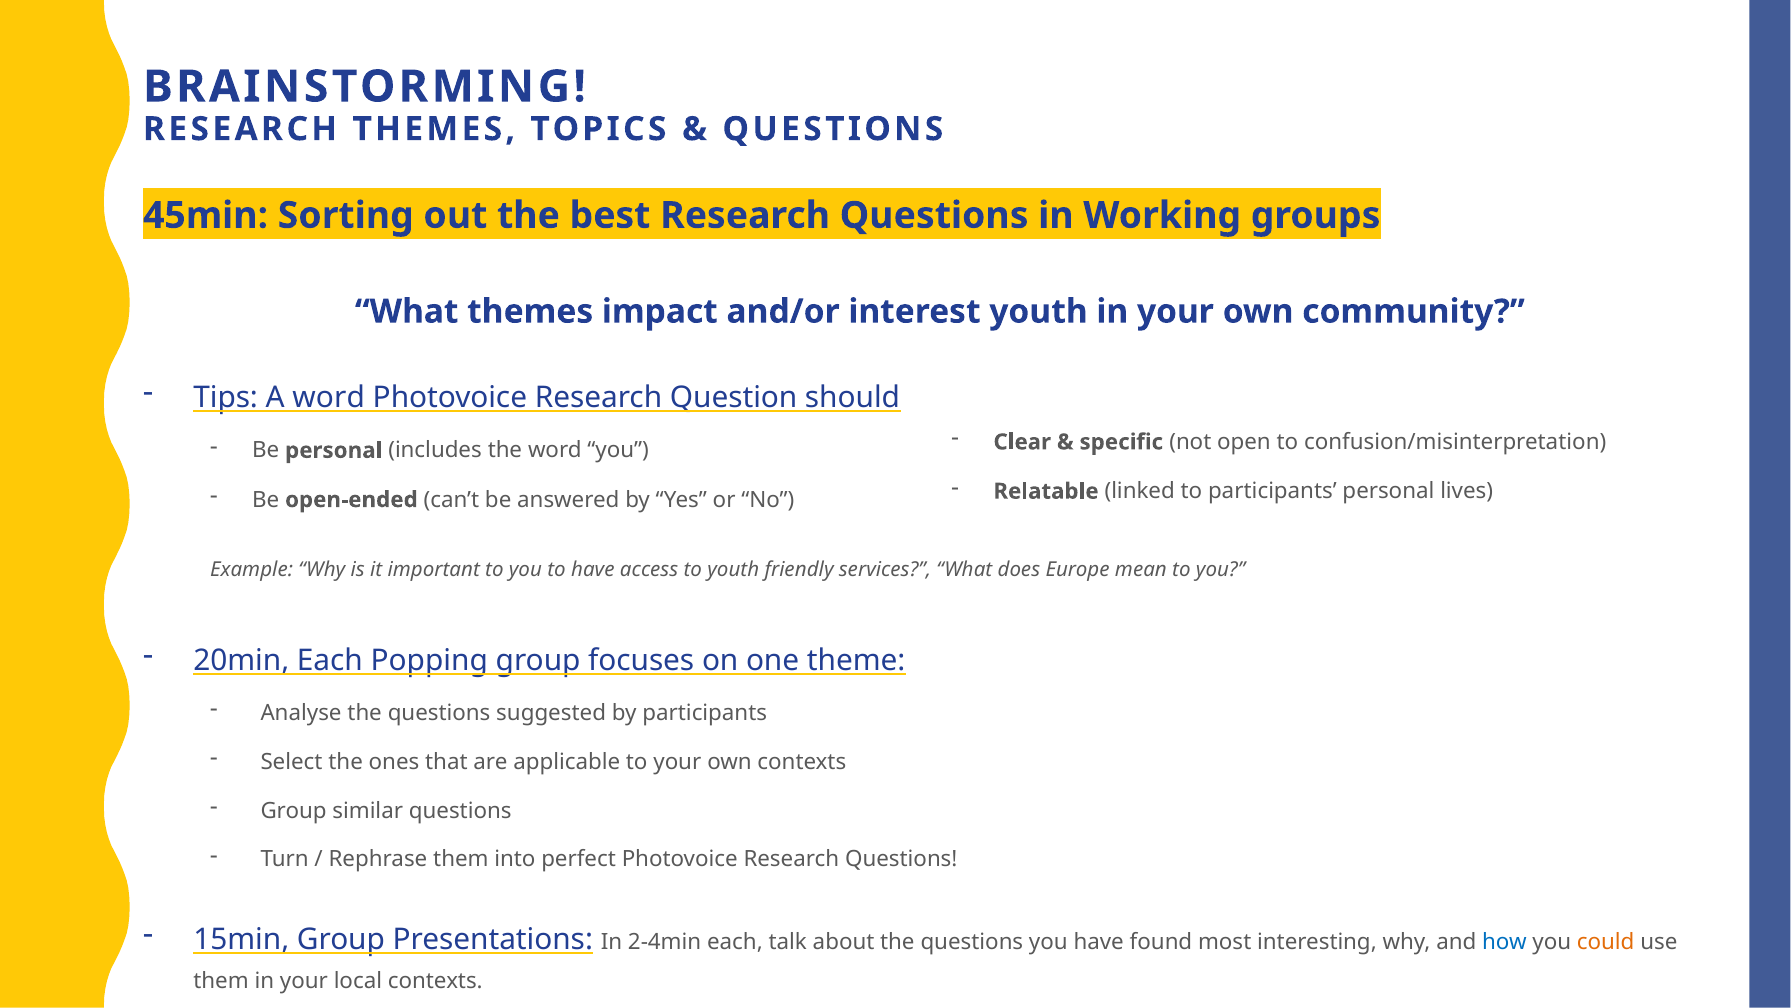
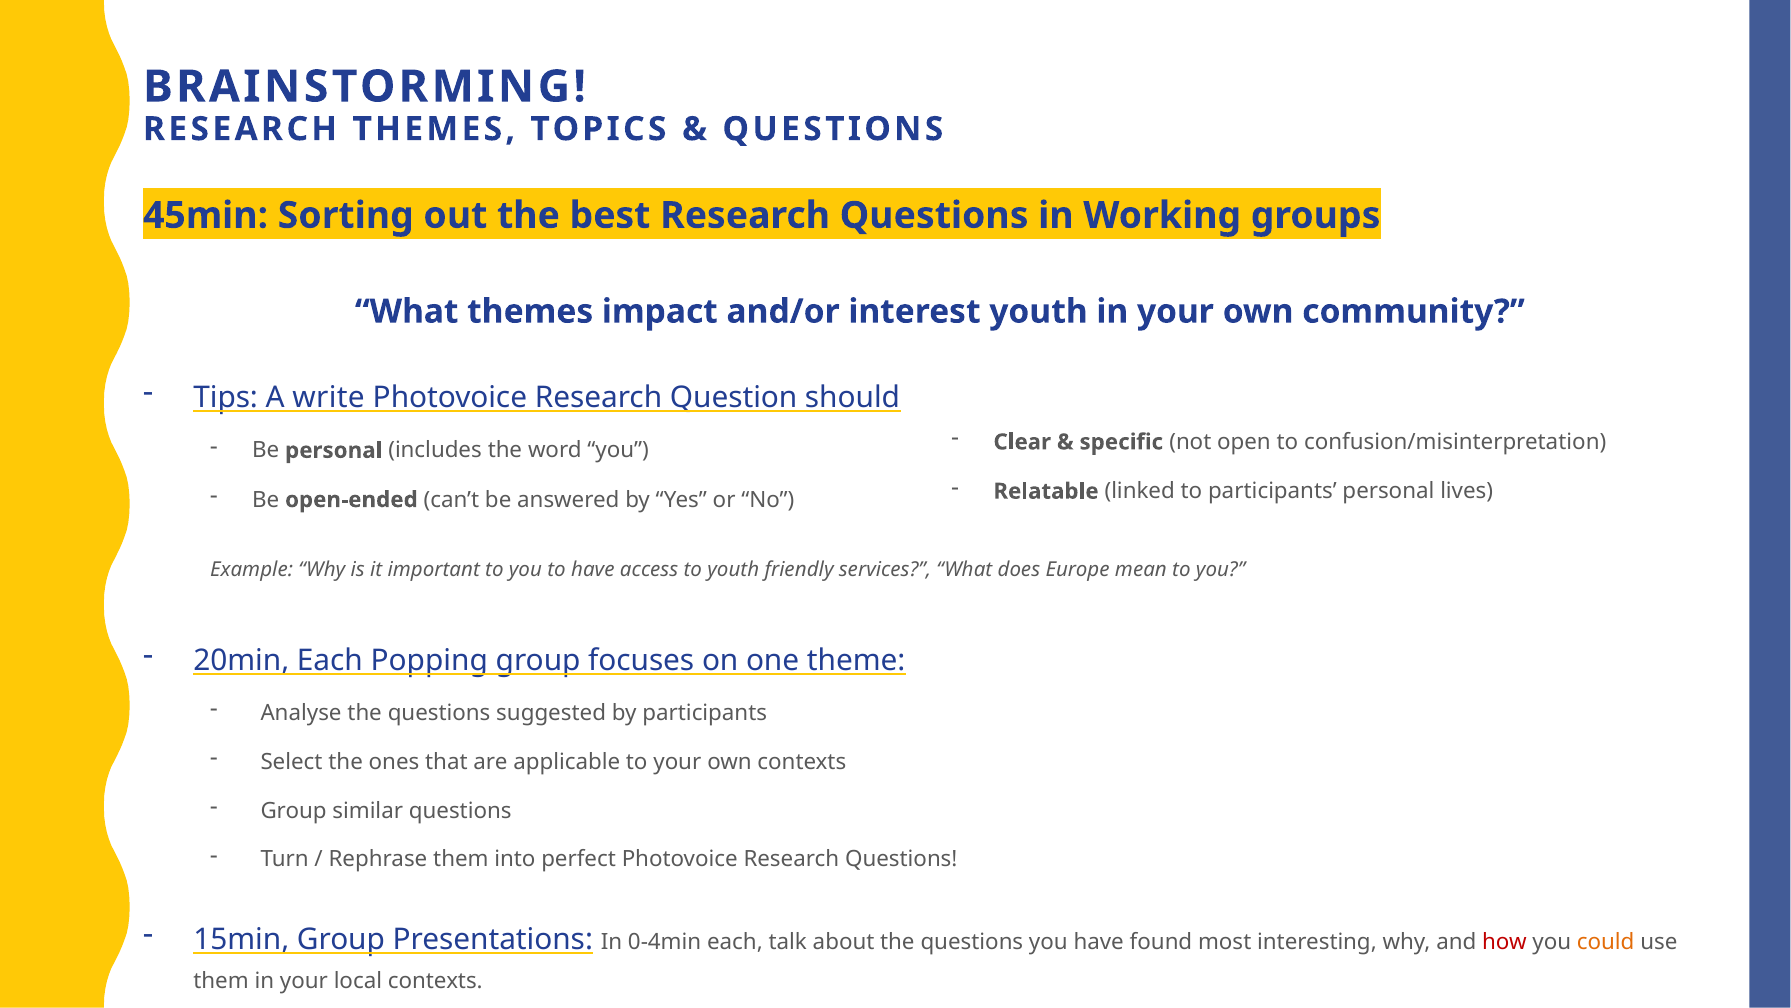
A word: word -> write
2-4min: 2-4min -> 0-4min
how colour: blue -> red
